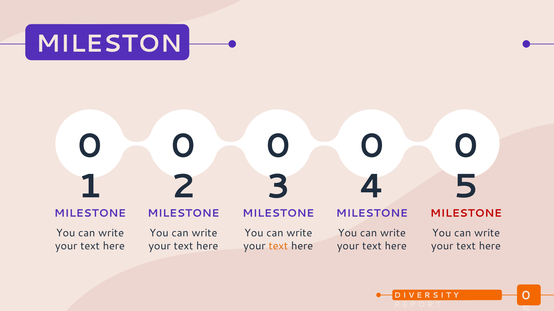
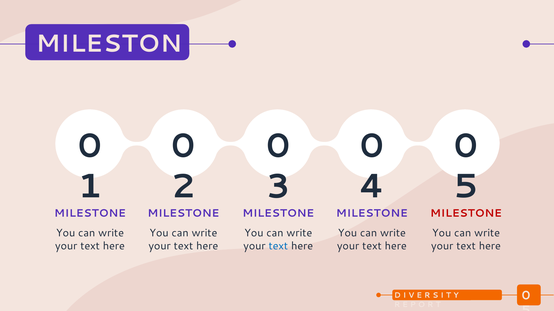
text at (278, 246) colour: orange -> blue
